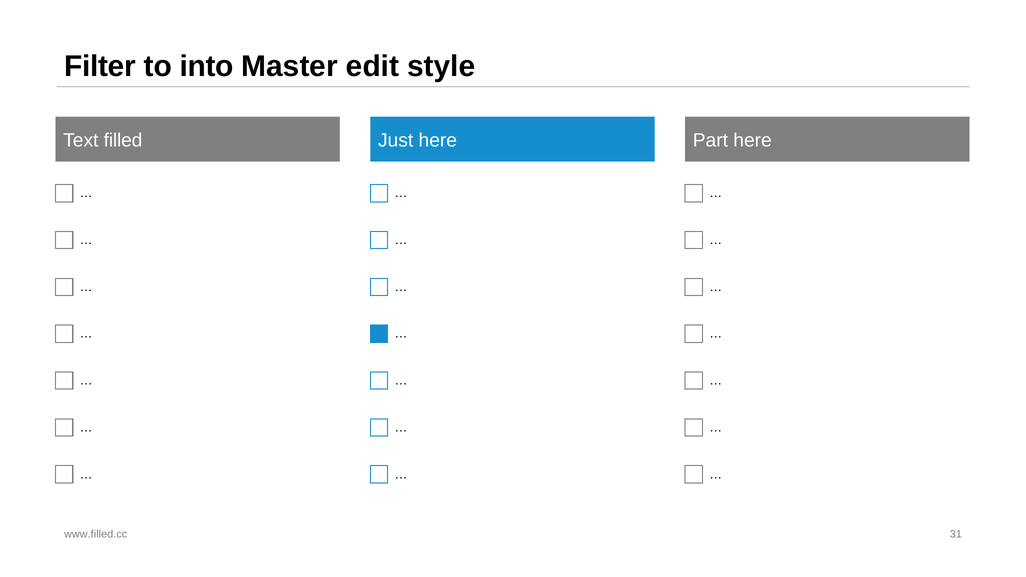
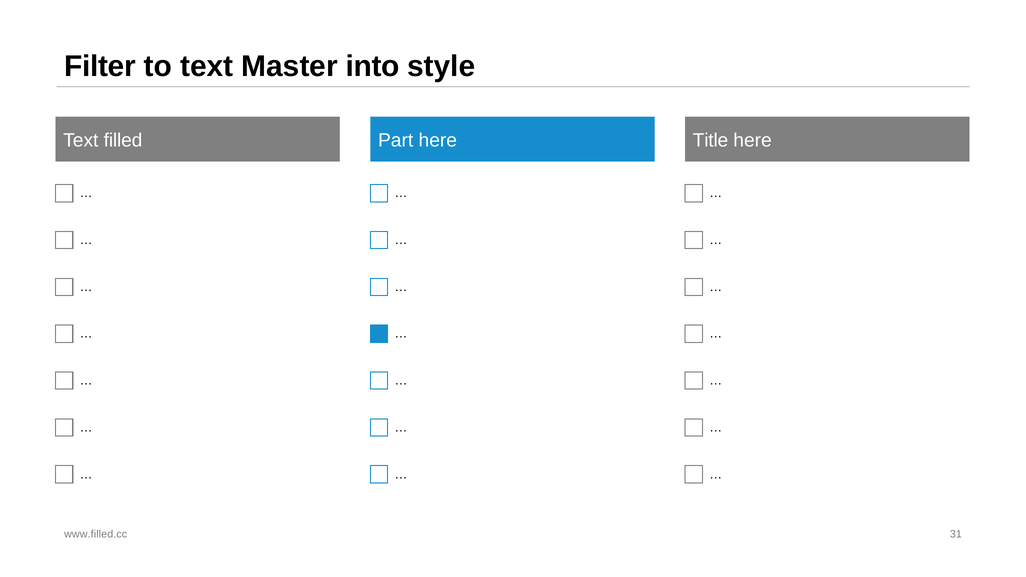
to into: into -> text
edit: edit -> into
Just: Just -> Part
Part: Part -> Title
